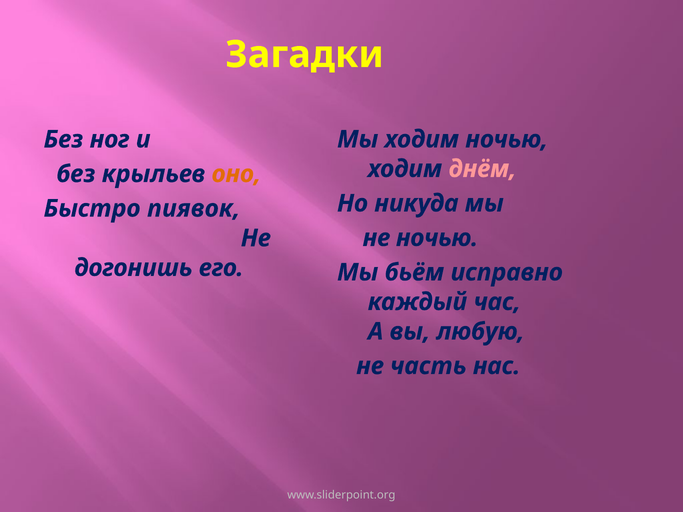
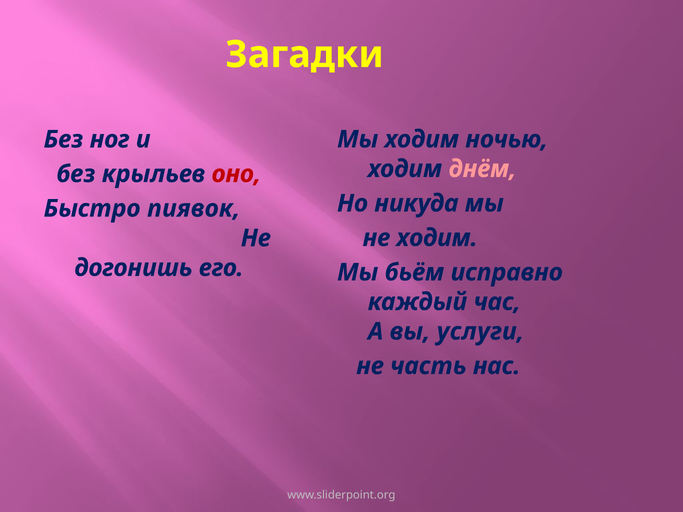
оно colour: orange -> red
не ночью: ночью -> ходим
любую: любую -> услуги
